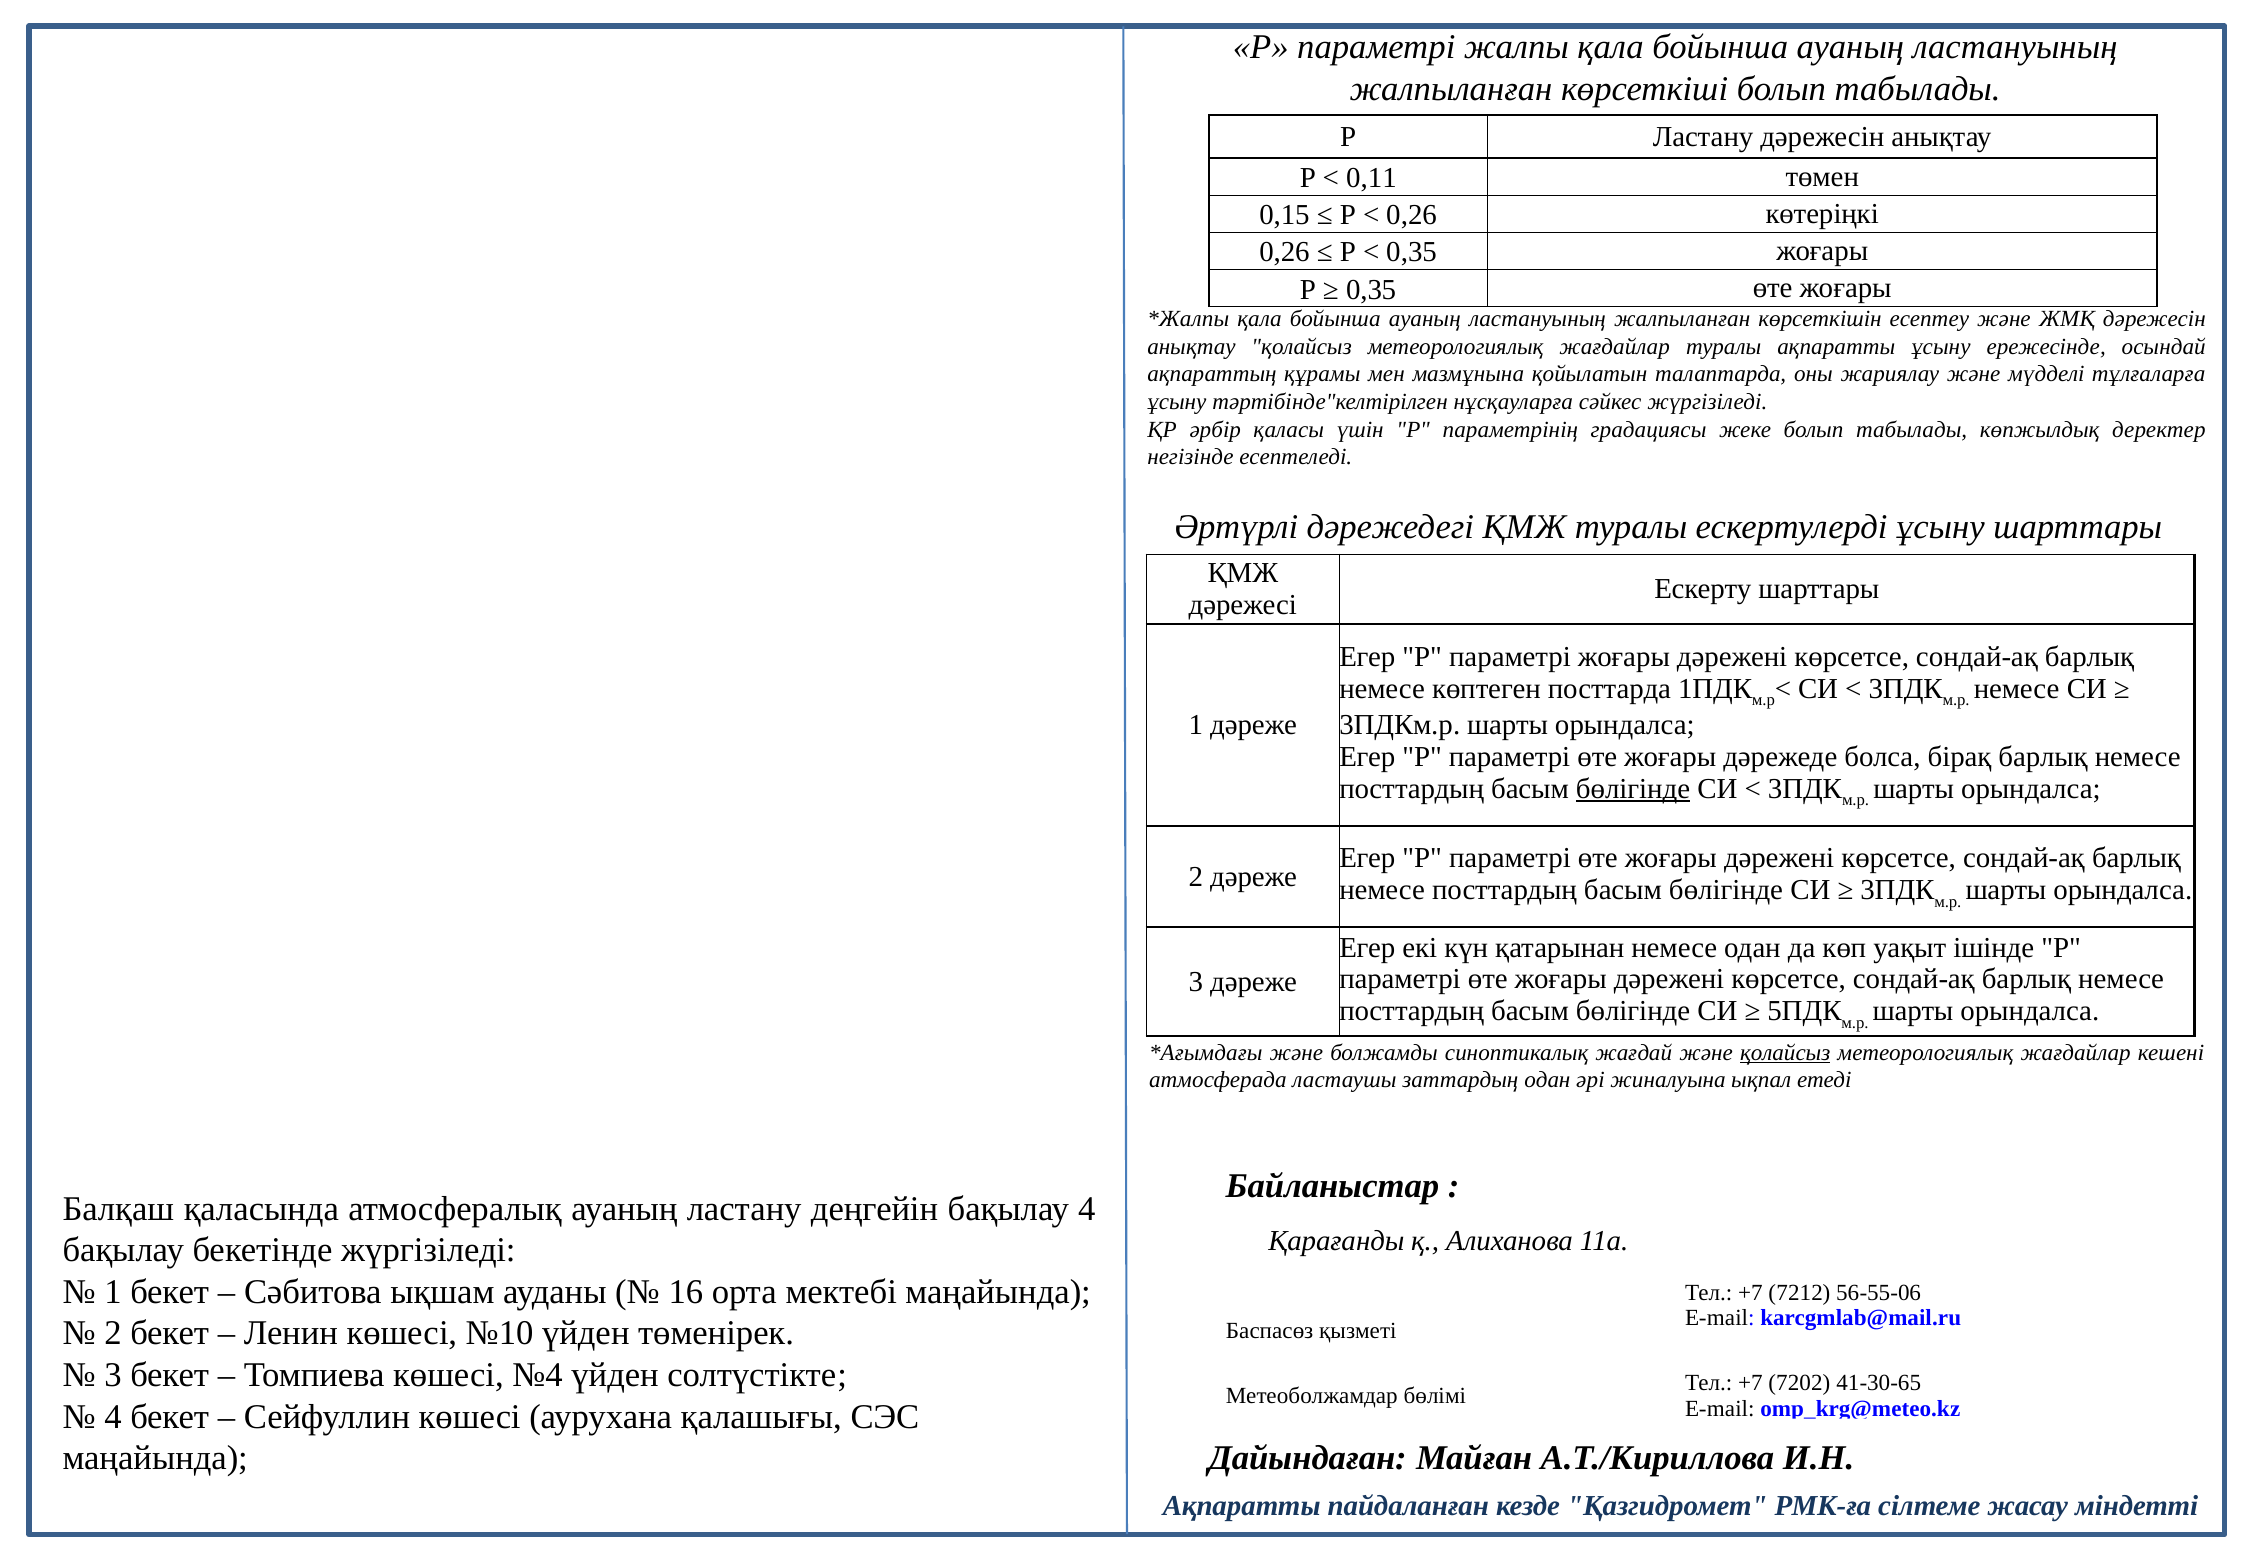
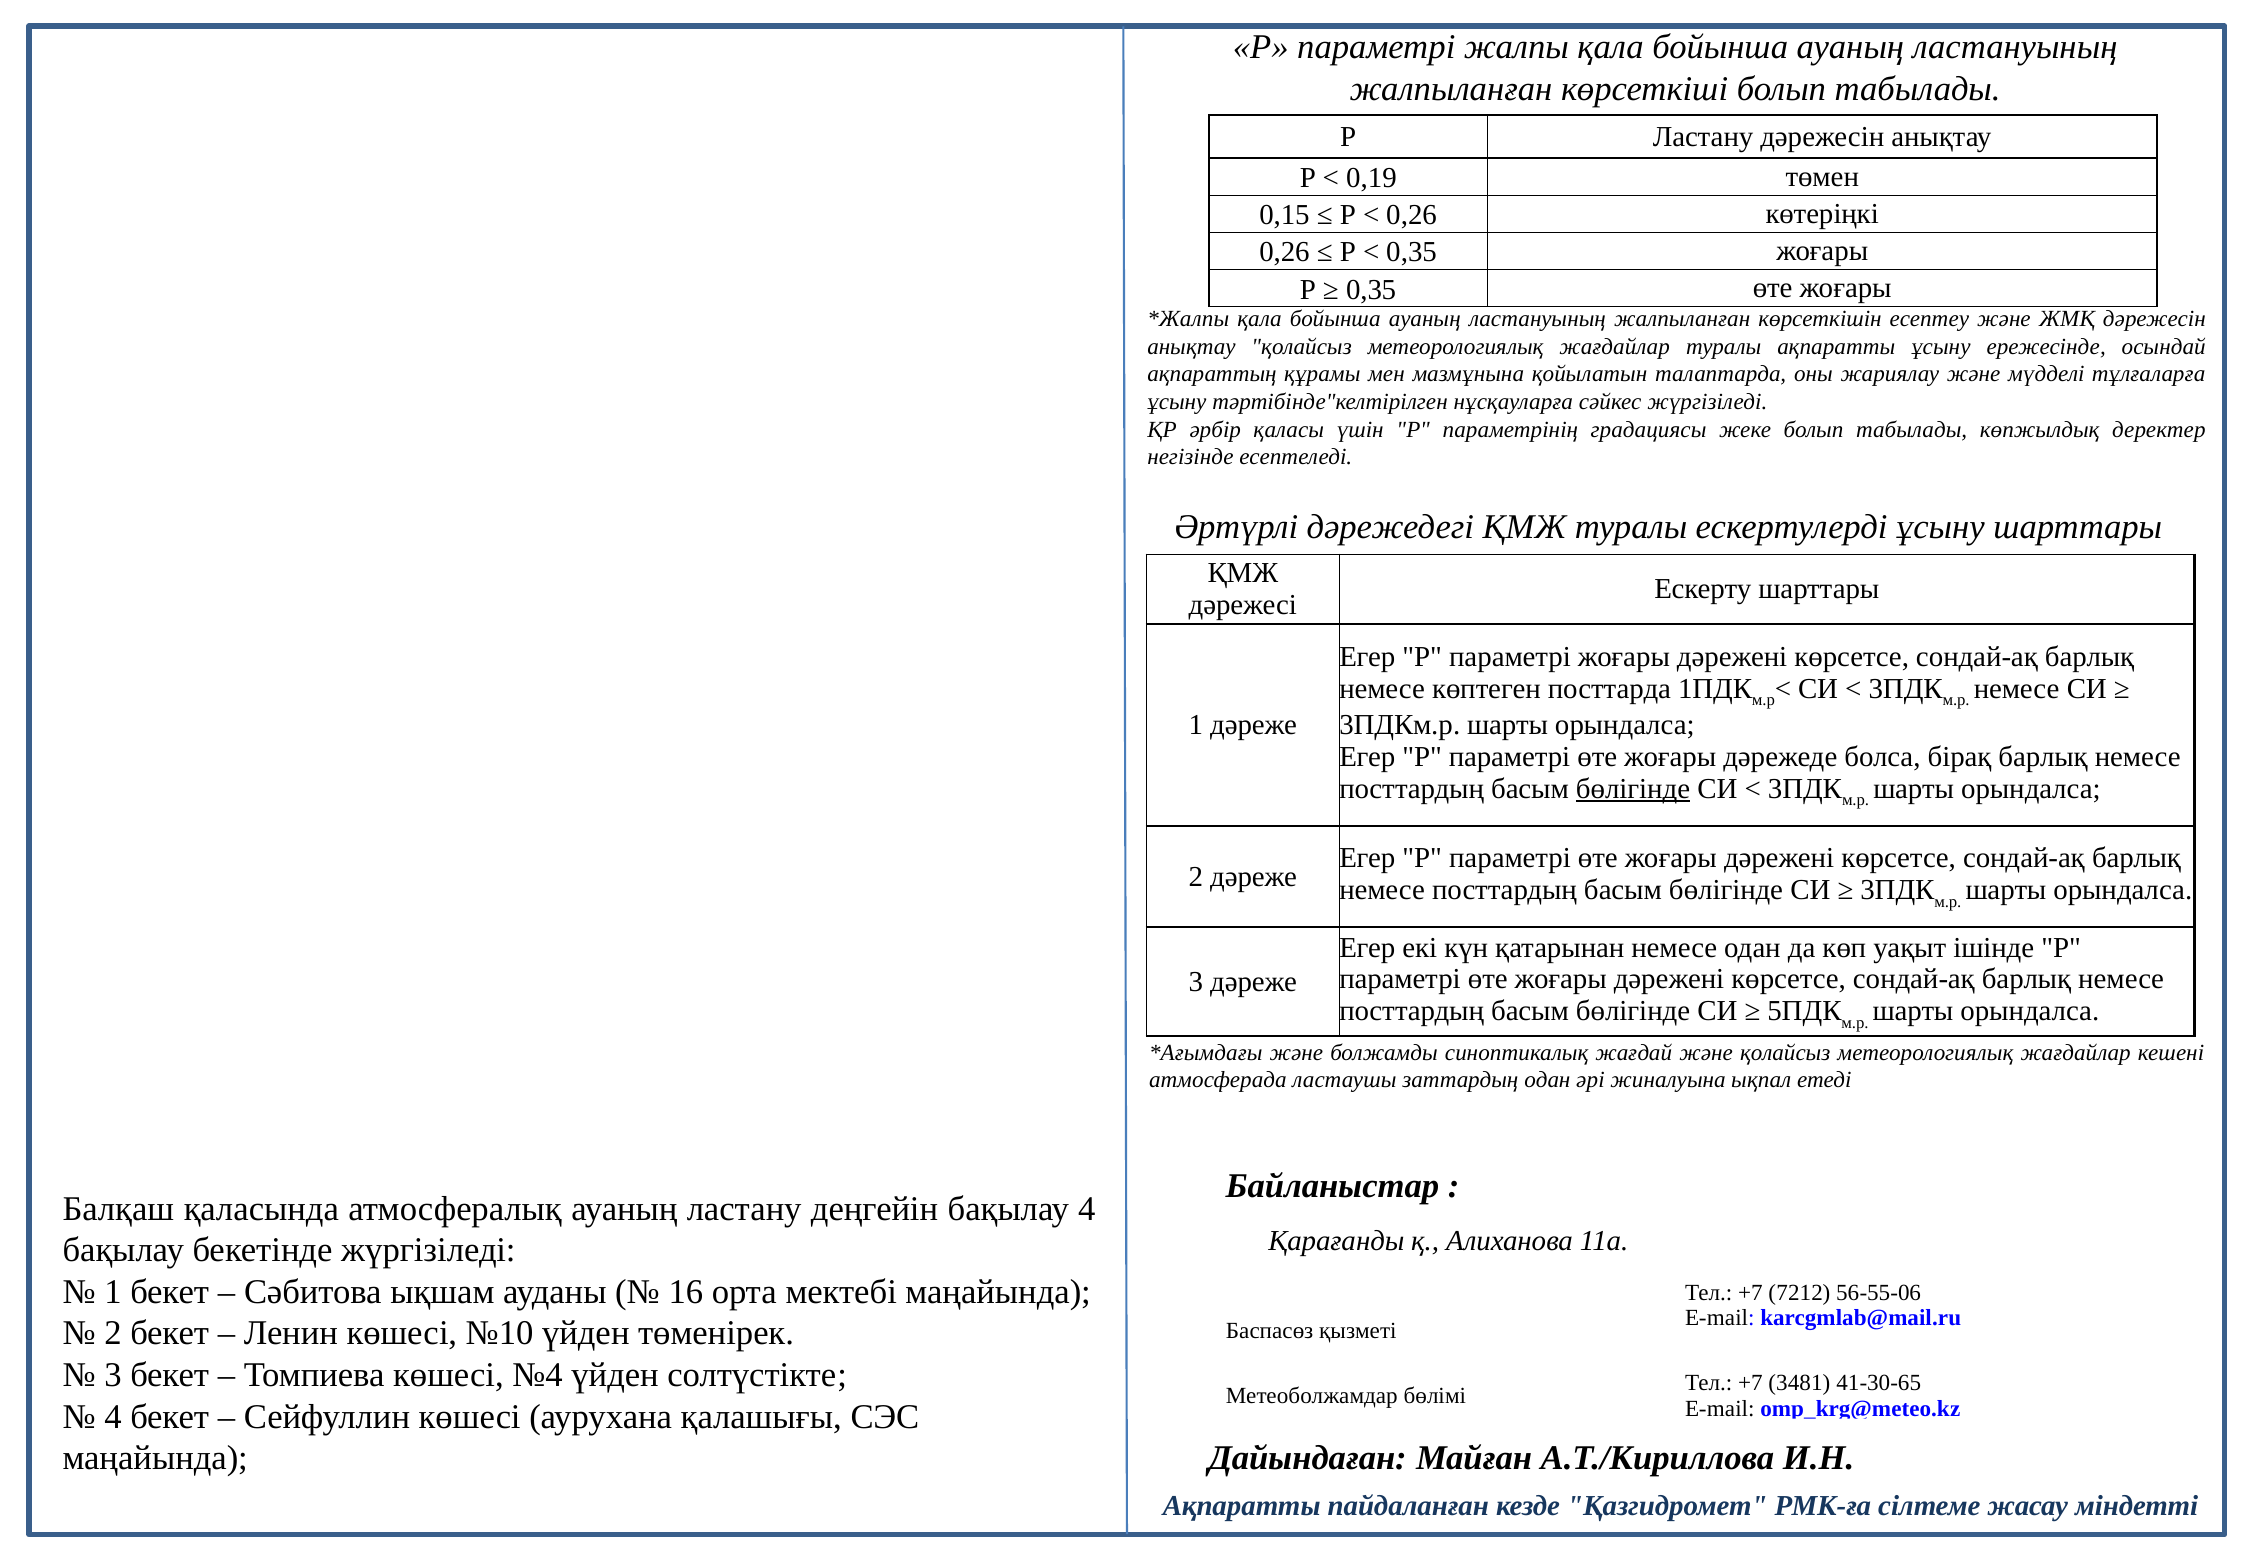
0,11: 0,11 -> 0,19
қолайсыз at (1785, 1052) underline: present -> none
7202: 7202 -> 3481
